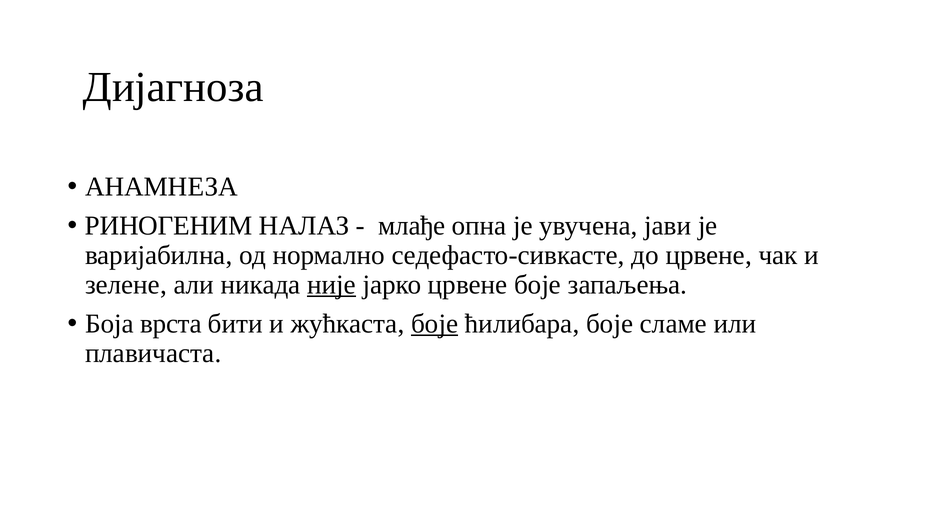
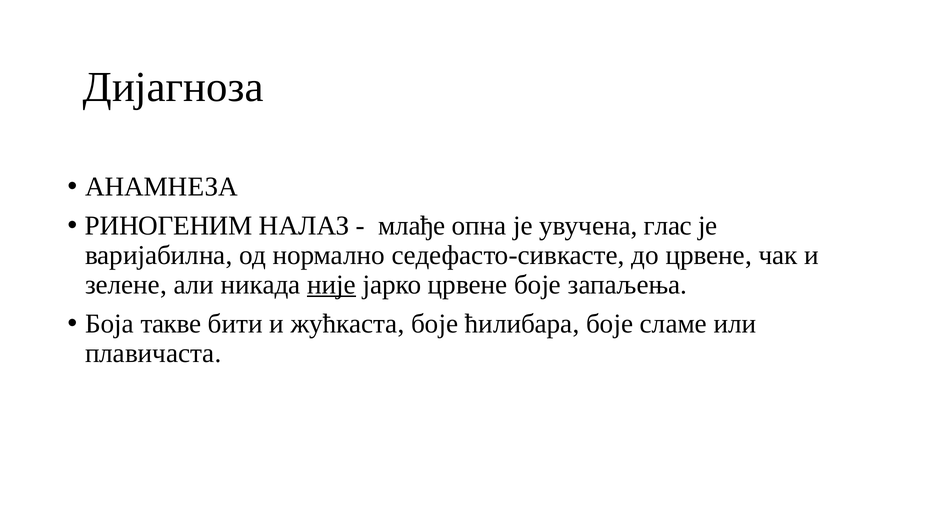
јави: јави -> глас
врста: врста -> такве
боје at (435, 324) underline: present -> none
